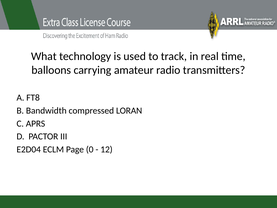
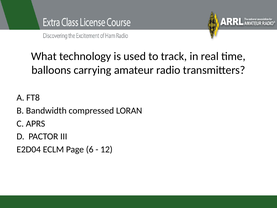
0: 0 -> 6
